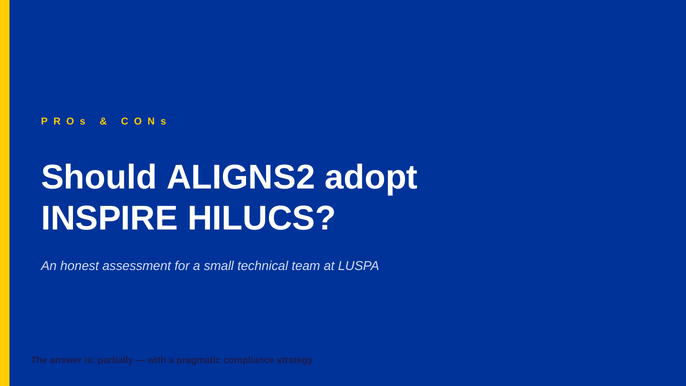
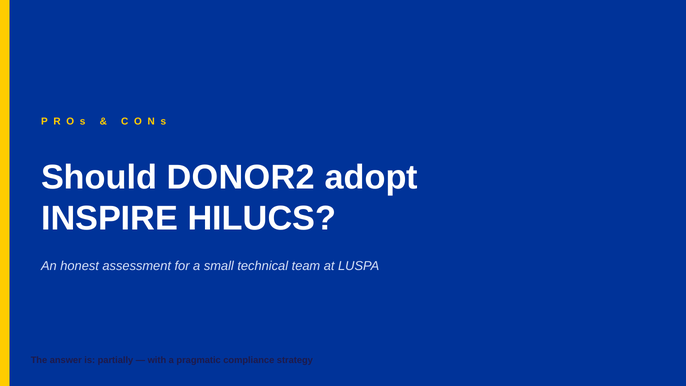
ALIGNS2: ALIGNS2 -> DONOR2
